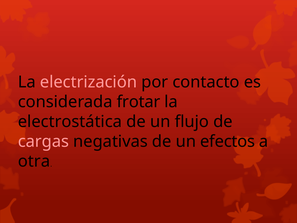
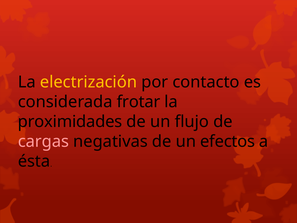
electrización colour: pink -> yellow
electrostática: electrostática -> proximidades
otra: otra -> ésta
